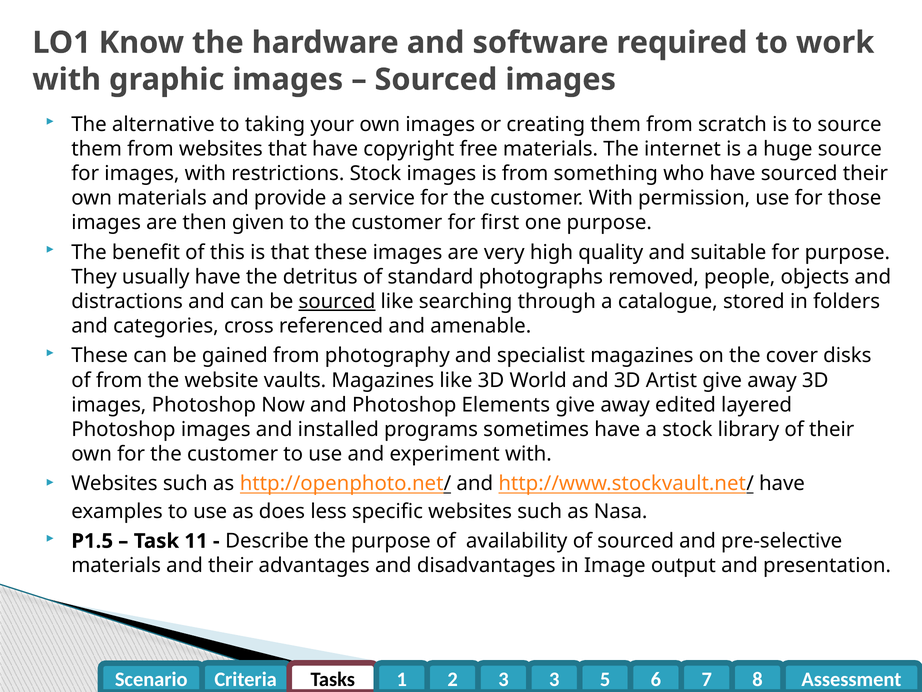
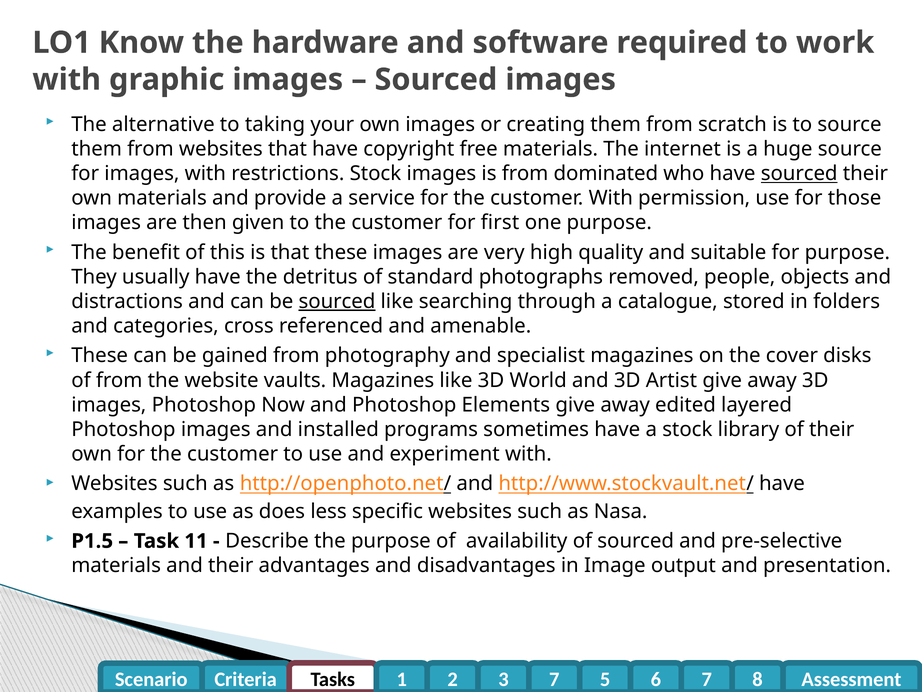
something: something -> dominated
sourced at (799, 173) underline: none -> present
3 3: 3 -> 7
